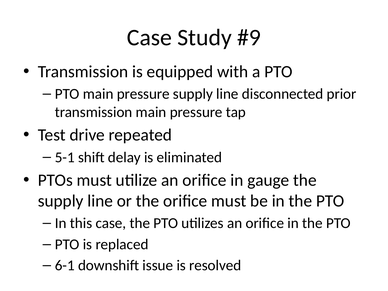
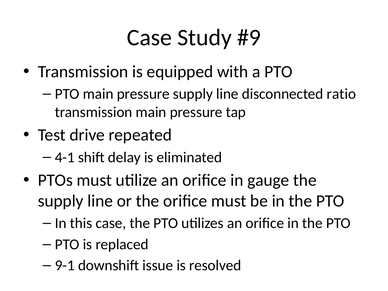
prior: prior -> ratio
5-1: 5-1 -> 4-1
6-1: 6-1 -> 9-1
